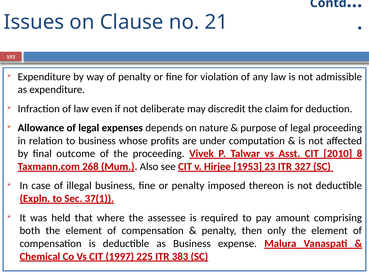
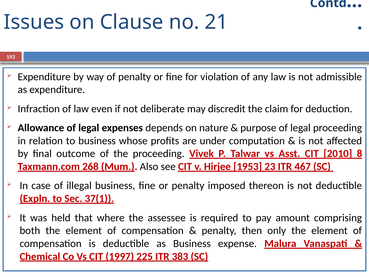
327: 327 -> 467
